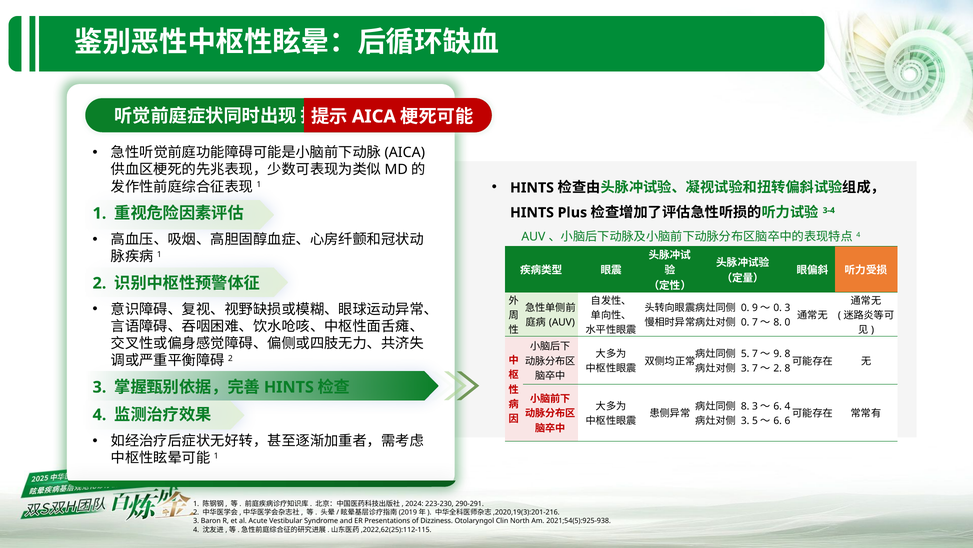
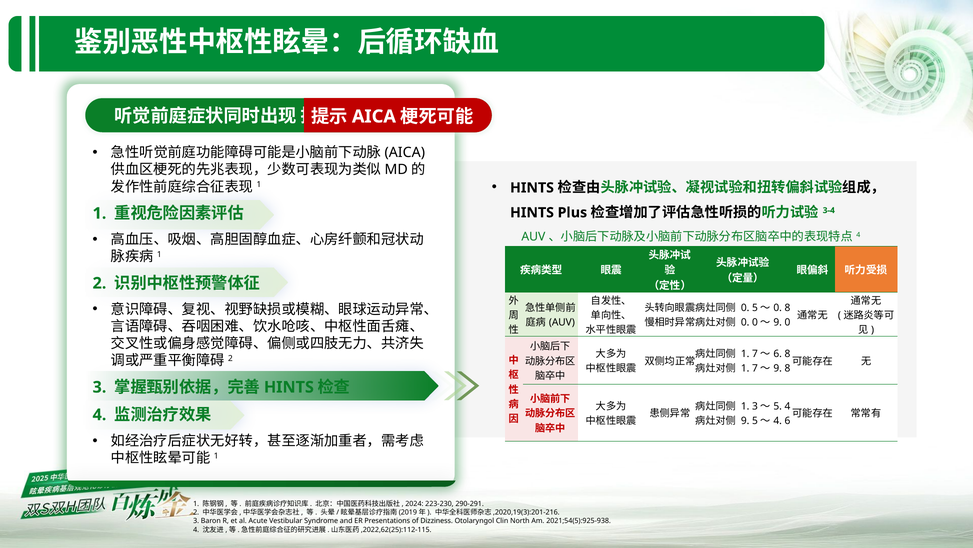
0 9: 9 -> 5
0 3: 3 -> 8
0 7: 7 -> 0
8 at (778, 322): 8 -> 9
5 at (745, 353): 5 -> 1
9 at (778, 353): 9 -> 6
3 at (745, 368): 3 -> 1
2 at (778, 368): 2 -> 9
8 at (745, 406): 8 -> 1
6 at (778, 406): 6 -> 5
3 at (745, 420): 3 -> 9
6 at (778, 420): 6 -> 4
